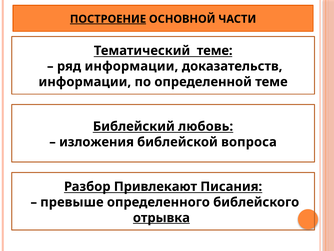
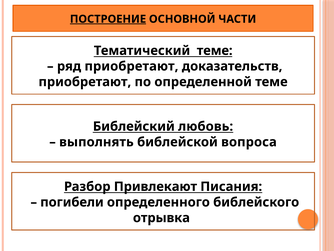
ряд информации: информации -> приобретают
информации at (85, 82): информации -> приобретают
изложения: изложения -> выполнять
превыше: превыше -> погибели
отрывка underline: present -> none
